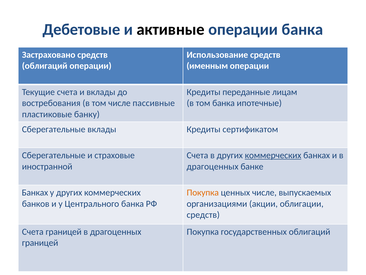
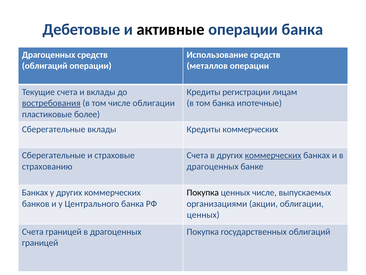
Застраховано at (49, 55): Застраховано -> Драгоценных
именным: именным -> металлов
переданные: переданные -> регистрации
востребования underline: none -> present
числе пассивные: пассивные -> облигации
банку: банку -> более
Кредиты сертификатом: сертификатом -> коммерческих
иностранной: иностранной -> страхованию
Покупка at (203, 192) colour: orange -> black
средств at (203, 215): средств -> ценных
